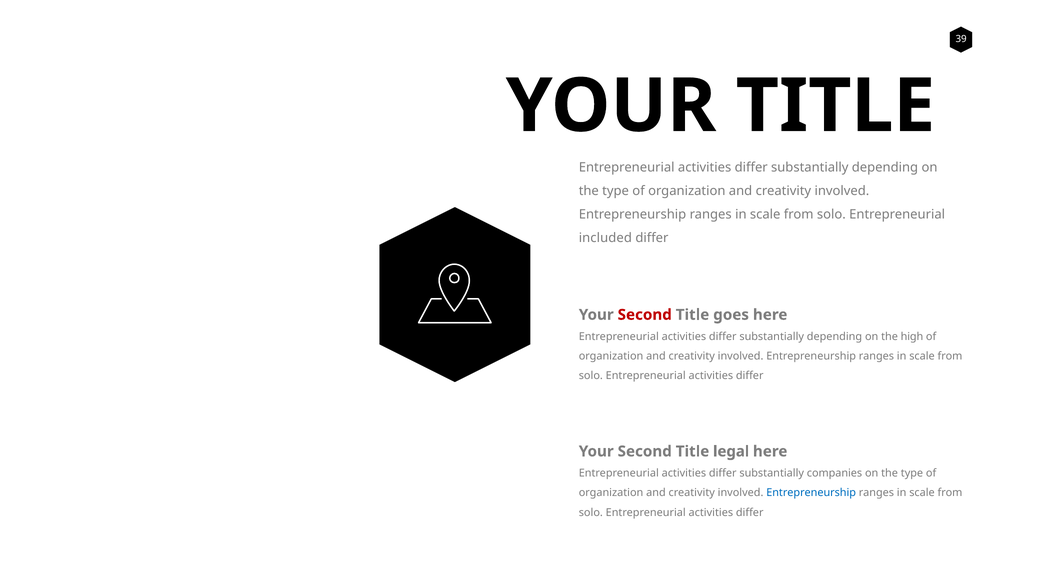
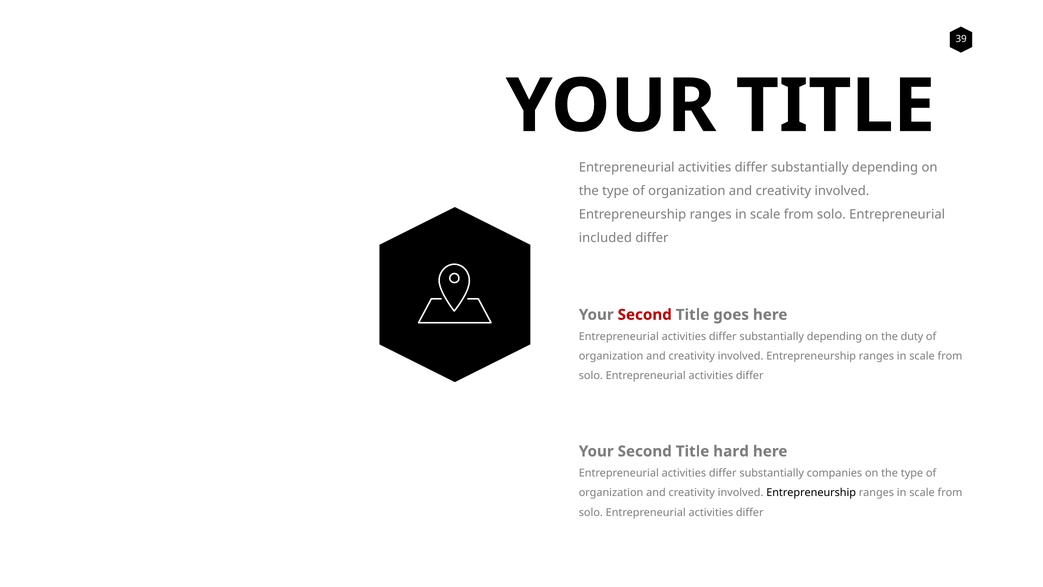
high: high -> duty
legal: legal -> hard
Entrepreneurship at (811, 493) colour: blue -> black
